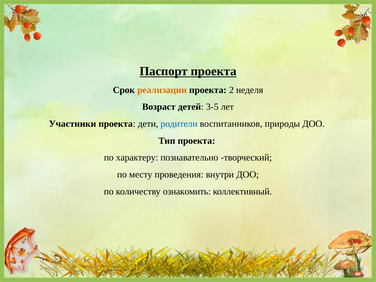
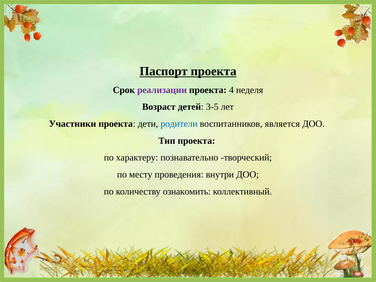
реализации colour: orange -> purple
2: 2 -> 4
природы: природы -> является
